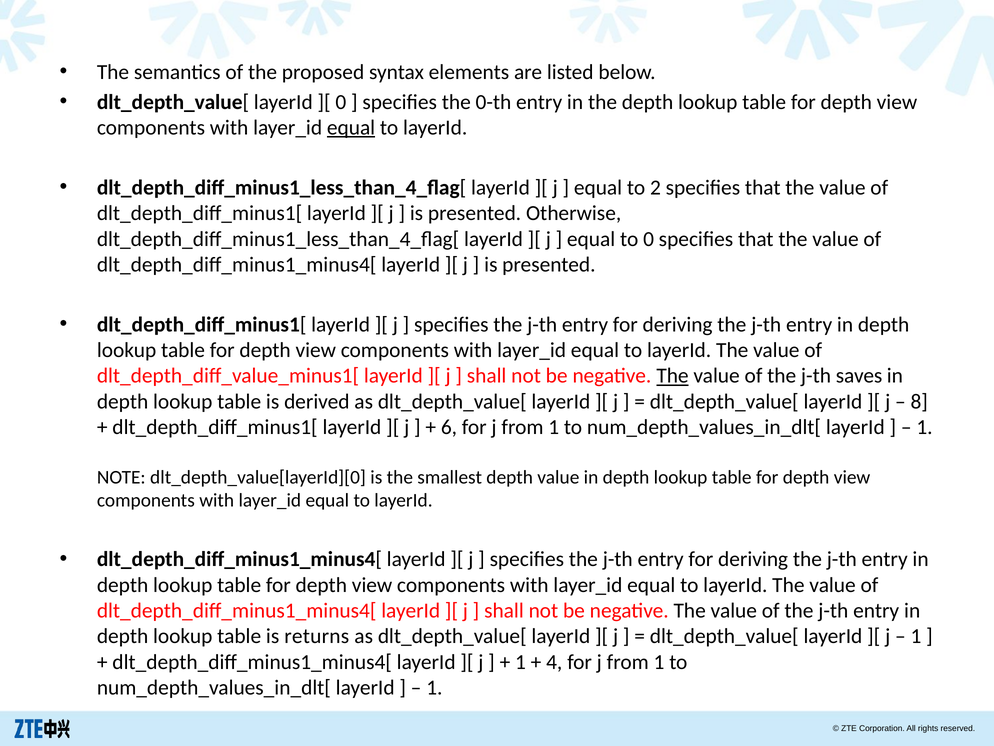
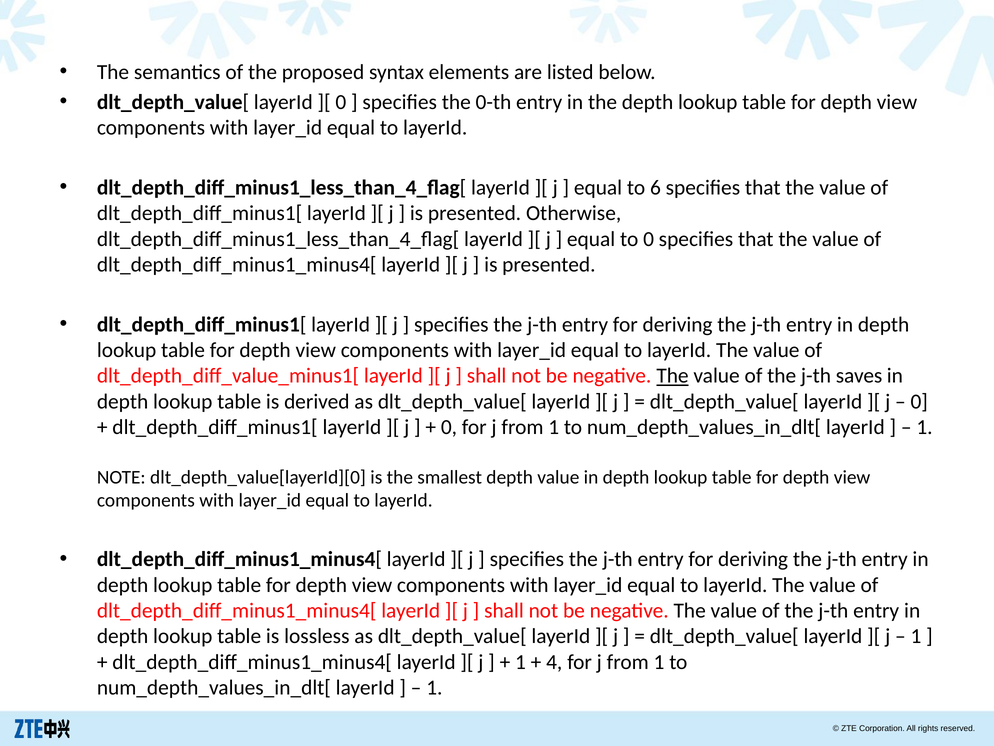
equal at (351, 128) underline: present -> none
2: 2 -> 6
8 at (919, 401): 8 -> 0
6 at (449, 427): 6 -> 0
returns: returns -> lossless
